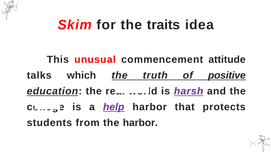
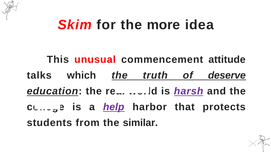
traits: traits -> more
positive: positive -> deserve
the harbor: harbor -> similar
